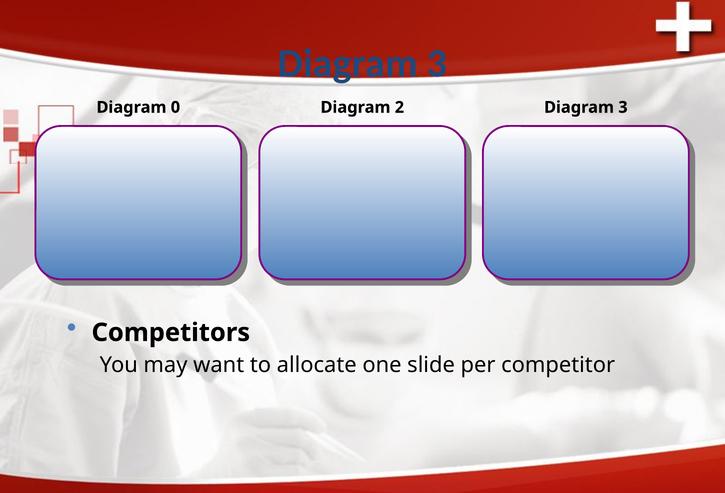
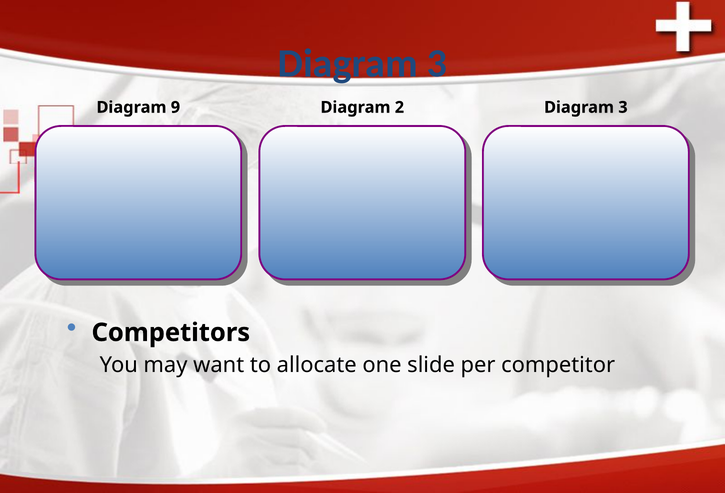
0: 0 -> 9
